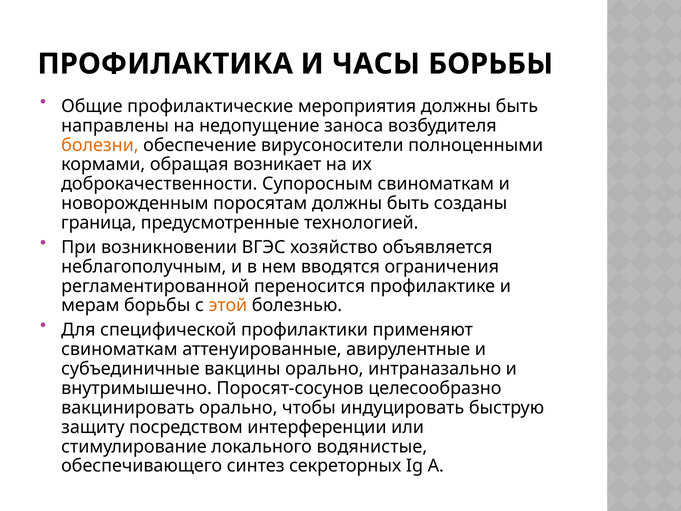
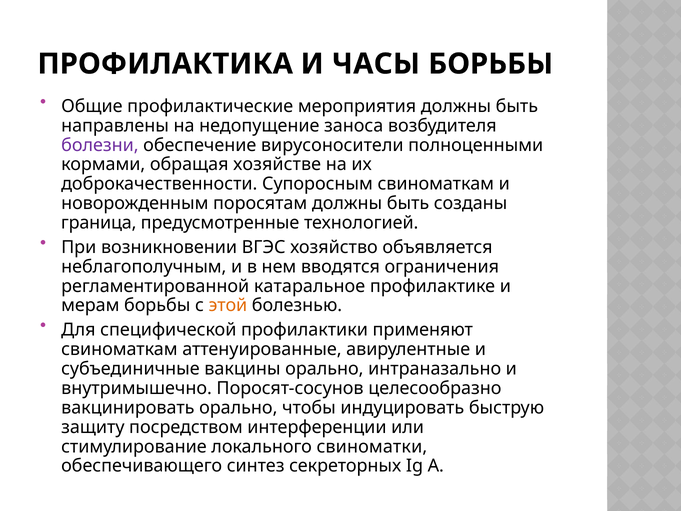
болезни colour: orange -> purple
возникает: возникает -> хозяйстве
переносится: переносится -> катаральное
водянистые: водянистые -> свиноматки
